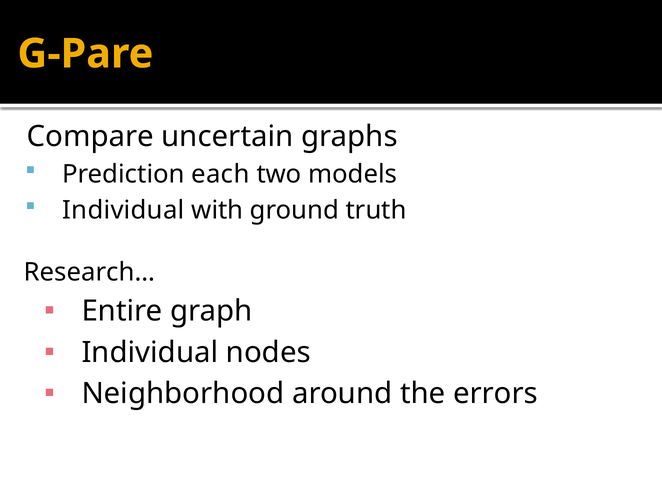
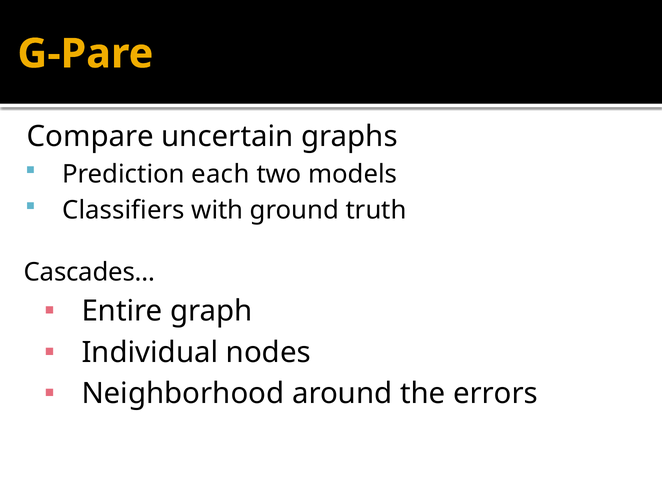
Individual at (123, 211): Individual -> Classifiers
Research…: Research… -> Cascades…
